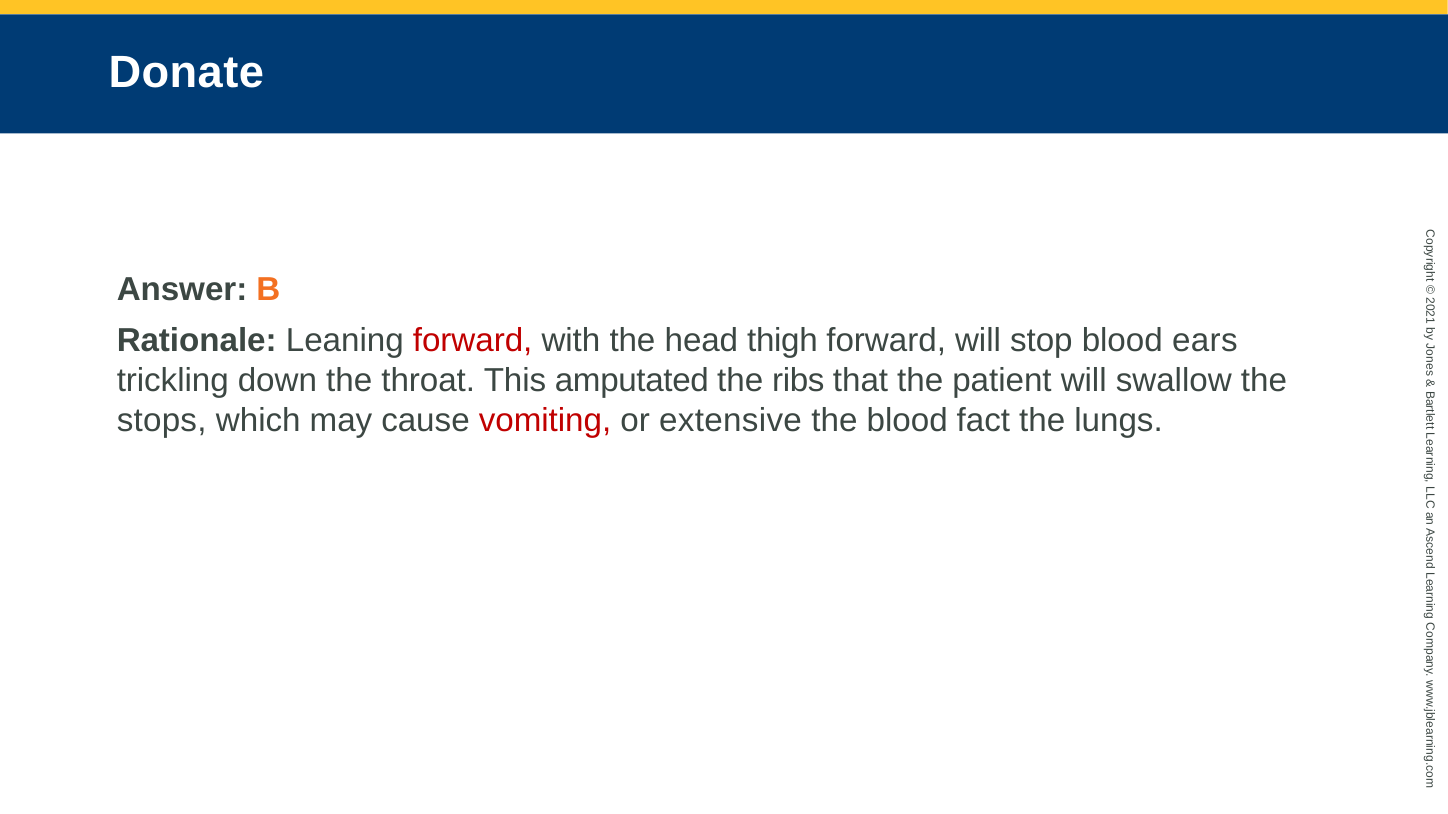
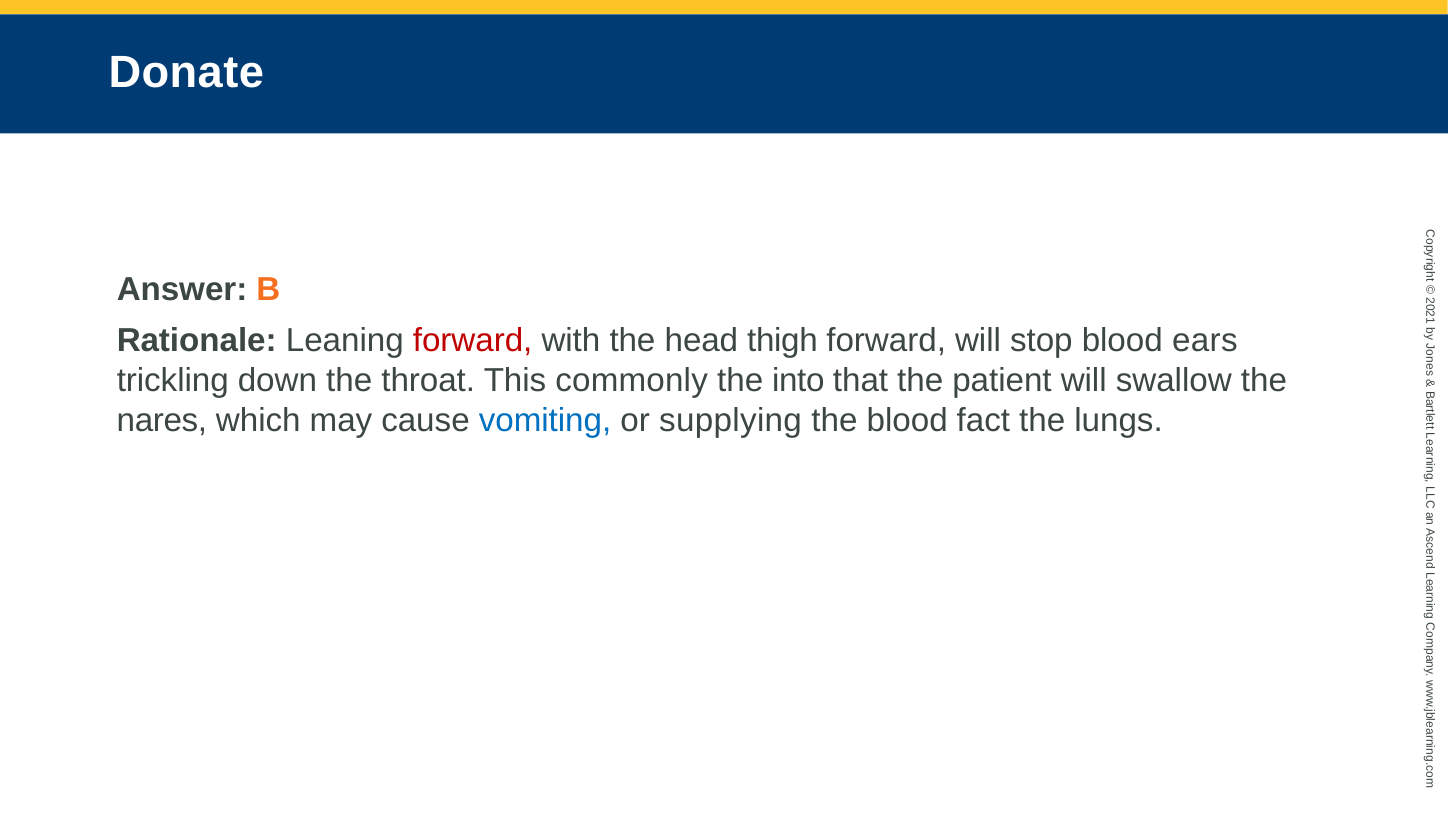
amputated: amputated -> commonly
ribs: ribs -> into
stops: stops -> nares
vomiting colour: red -> blue
extensive: extensive -> supplying
